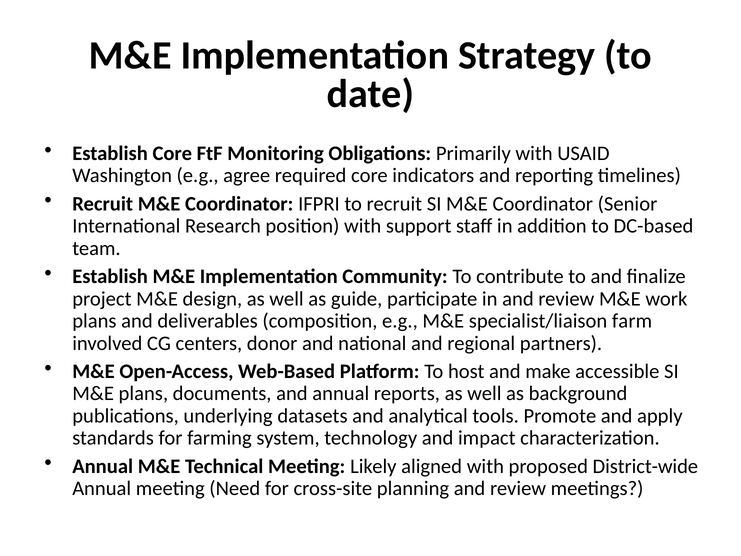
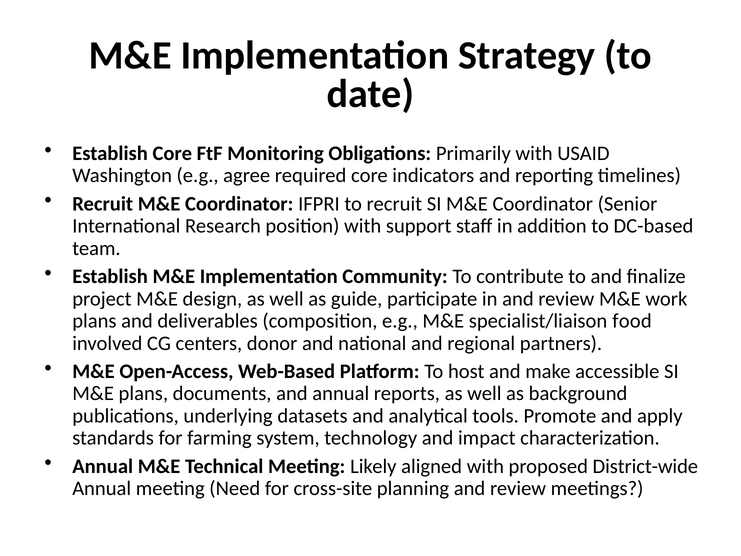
farm: farm -> food
